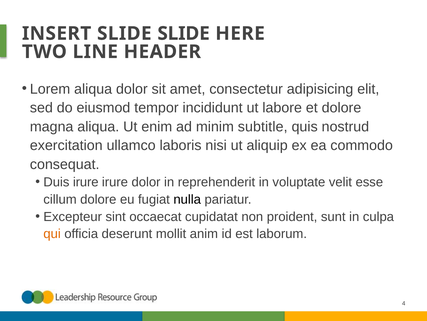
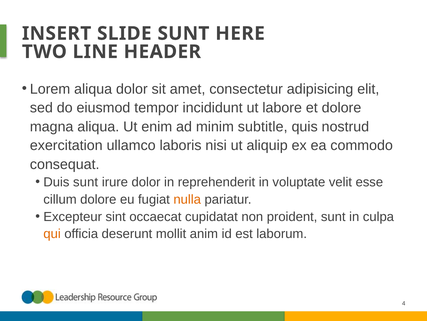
SLIDE SLIDE: SLIDE -> SUNT
Duis irure: irure -> sunt
nulla colour: black -> orange
